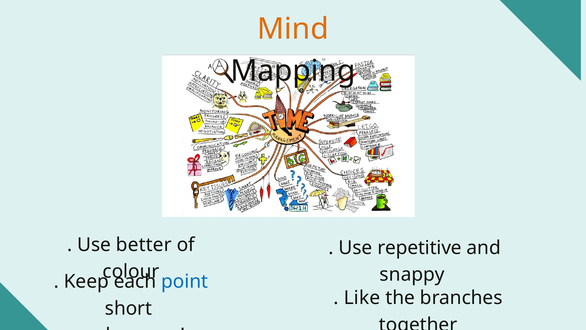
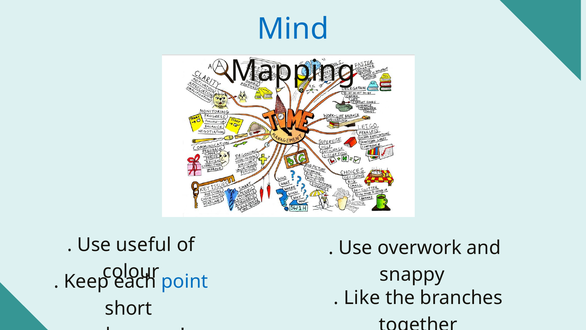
Mind colour: orange -> blue
better: better -> useful
repetitive: repetitive -> overwork
